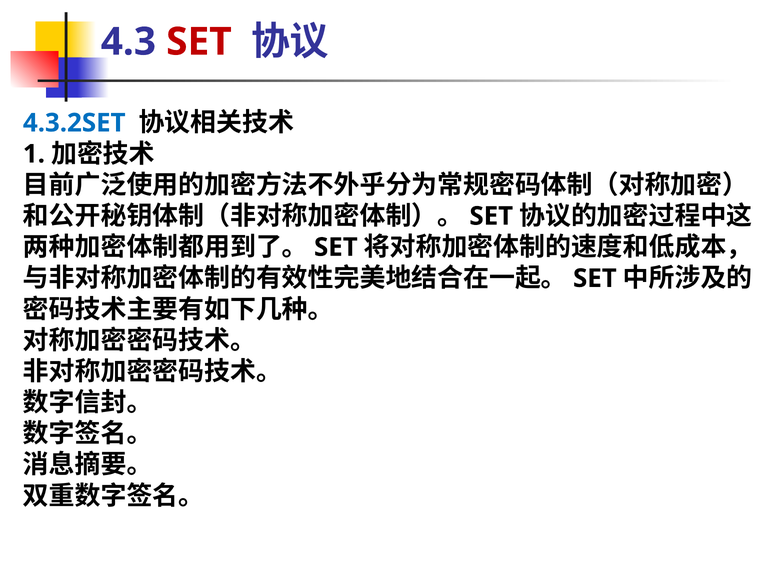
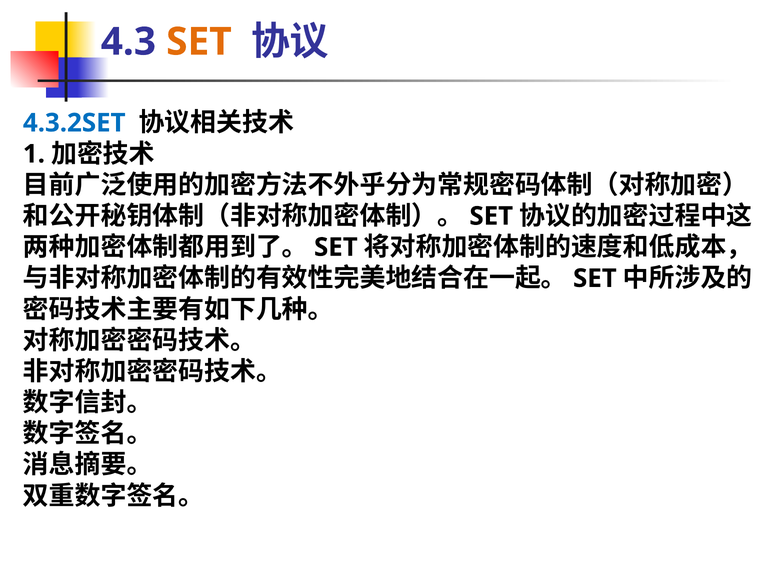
SET at (199, 42) colour: red -> orange
